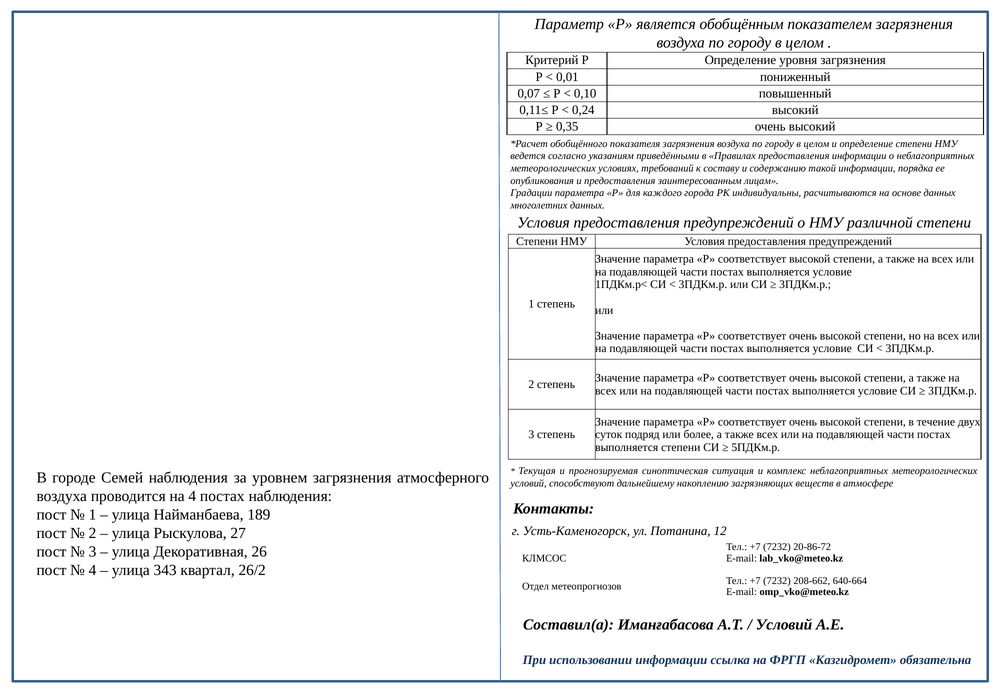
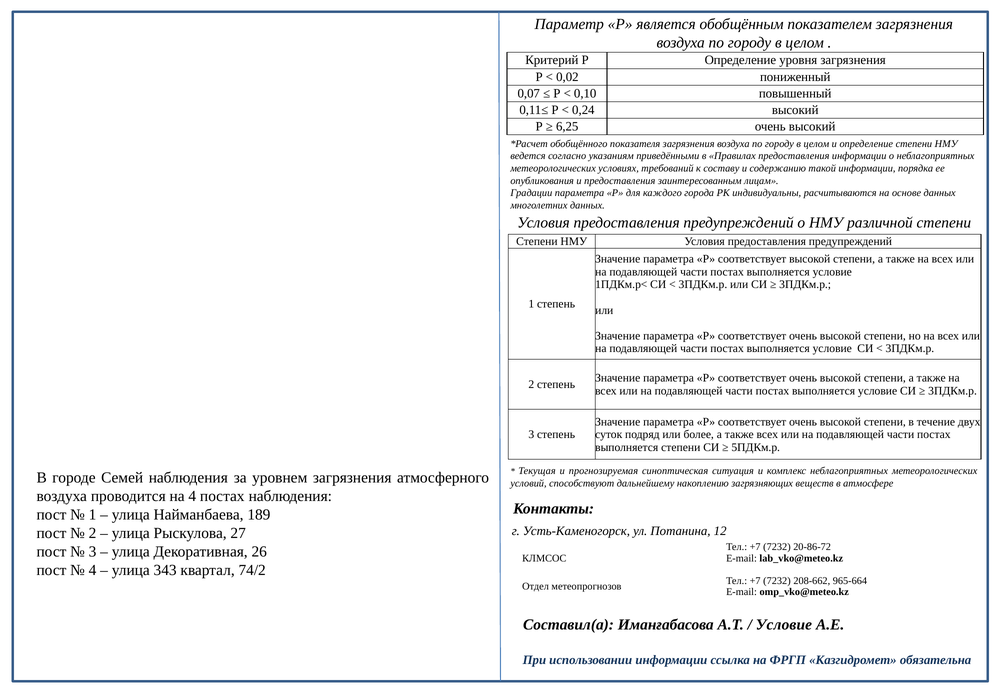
0,01: 0,01 -> 0,02
0,35: 0,35 -> 6,25
26/2: 26/2 -> 74/2
640-664: 640-664 -> 965-664
Условий at (784, 625): Условий -> Условие
